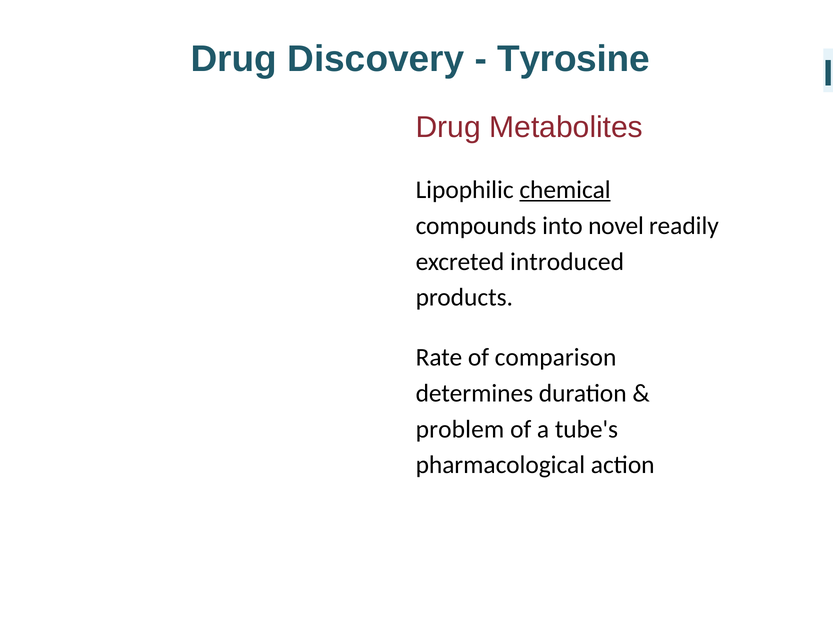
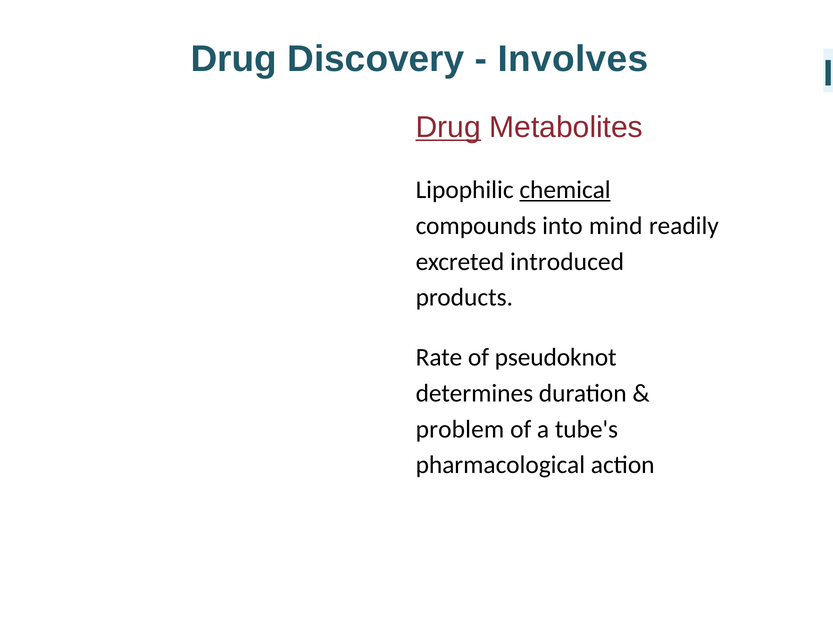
Tyrosine: Tyrosine -> Involves
Drug at (448, 127) underline: none -> present
novel: novel -> mind
comparison: comparison -> pseudoknot
